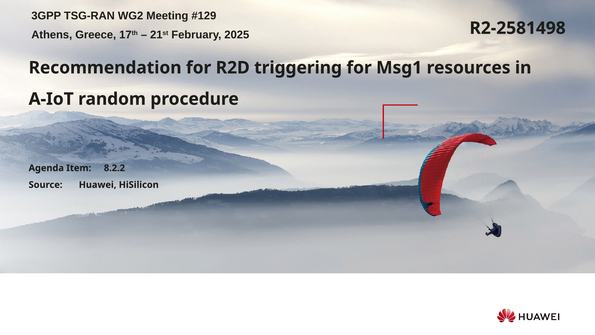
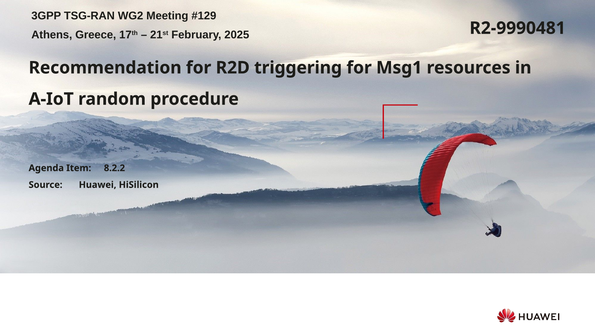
R2-2581498: R2-2581498 -> R2-9990481
